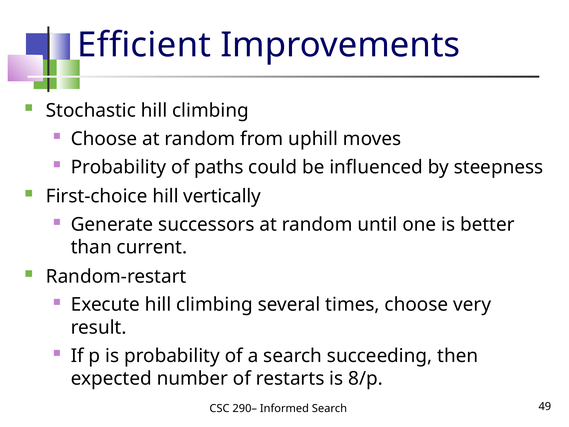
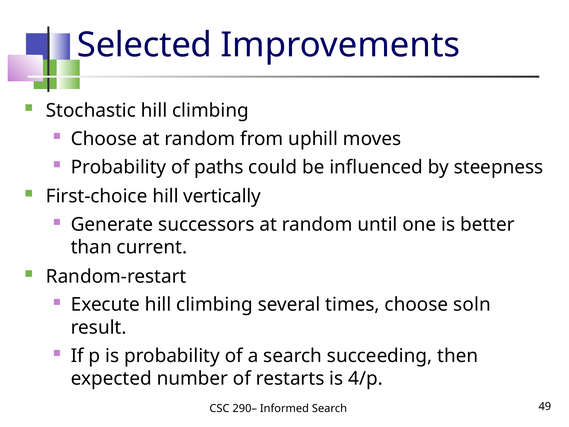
Efficient: Efficient -> Selected
very: very -> soln
8/p: 8/p -> 4/p
